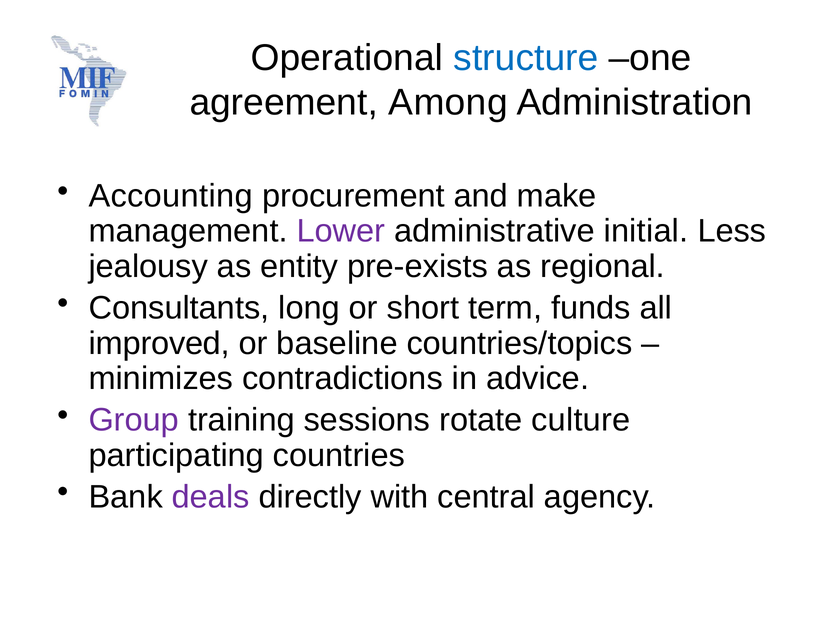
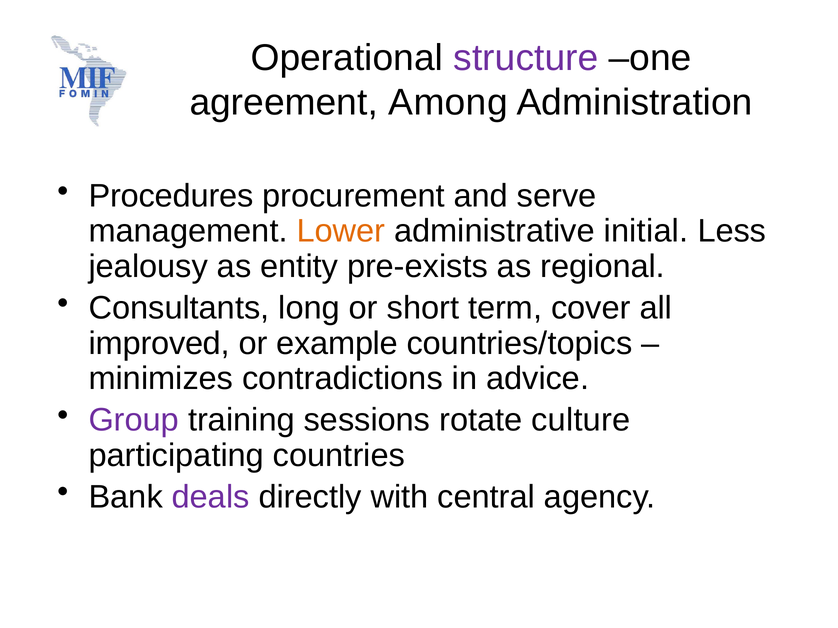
structure colour: blue -> purple
Accounting: Accounting -> Procedures
make: make -> serve
Lower colour: purple -> orange
funds: funds -> cover
baseline: baseline -> example
